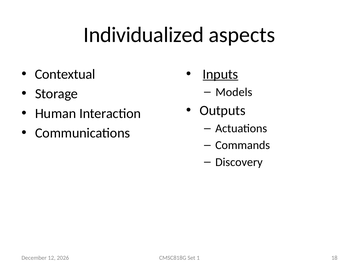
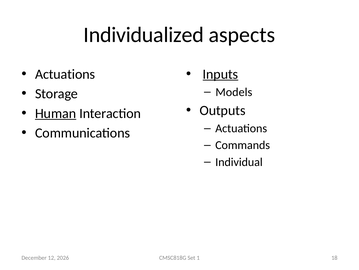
Contextual at (65, 74): Contextual -> Actuations
Human underline: none -> present
Discovery: Discovery -> Individual
